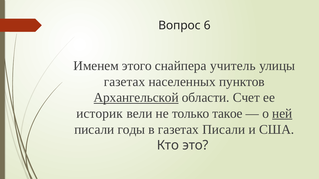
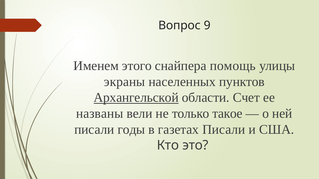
6: 6 -> 9
учитель: учитель -> помощь
газетах at (125, 82): газетах -> экраны
историк: историк -> названы
ней underline: present -> none
